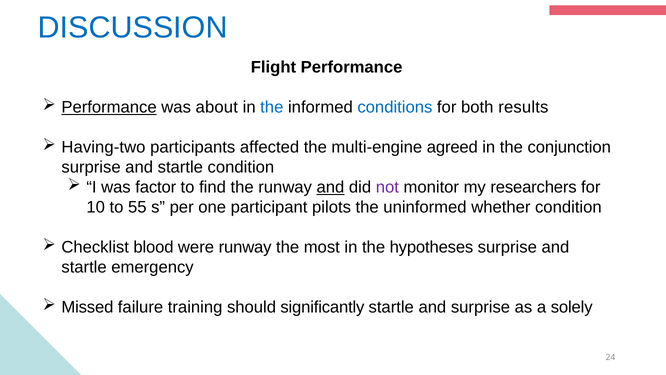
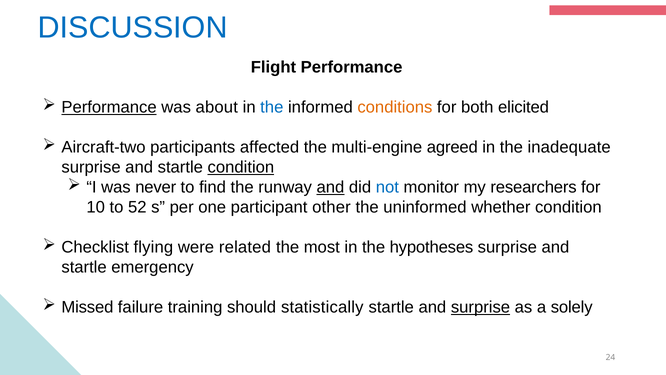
conditions colour: blue -> orange
results: results -> elicited
Having-two: Having-two -> Aircraft-two
conjunction: conjunction -> inadequate
condition at (241, 167) underline: none -> present
factor: factor -> never
not colour: purple -> blue
55: 55 -> 52
pilots: pilots -> other
blood: blood -> flying
were runway: runway -> related
significantly: significantly -> statistically
surprise at (480, 307) underline: none -> present
